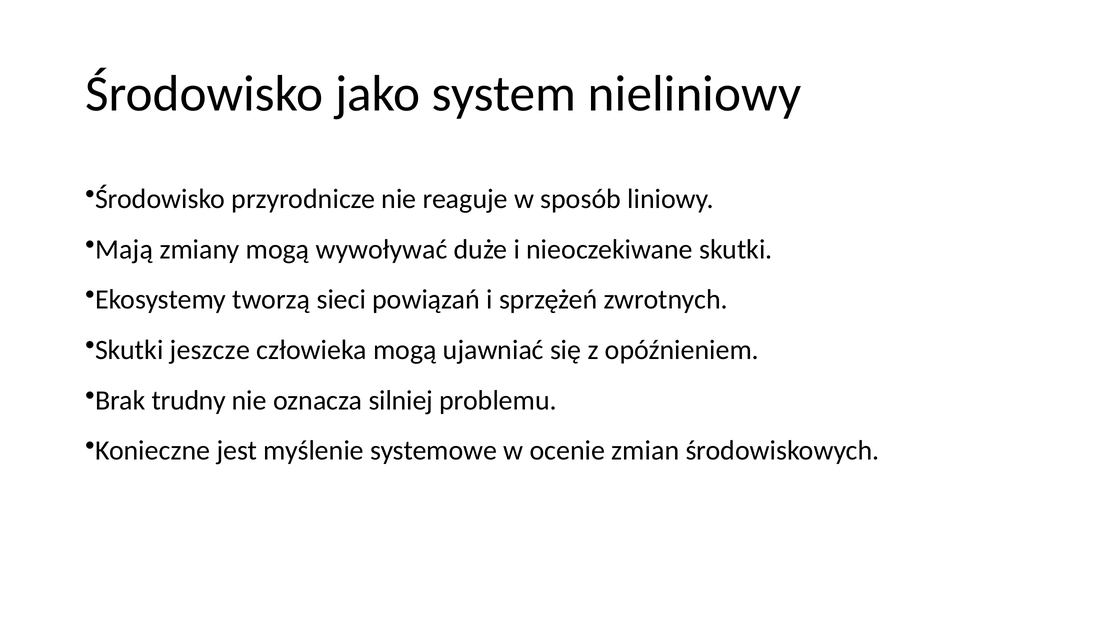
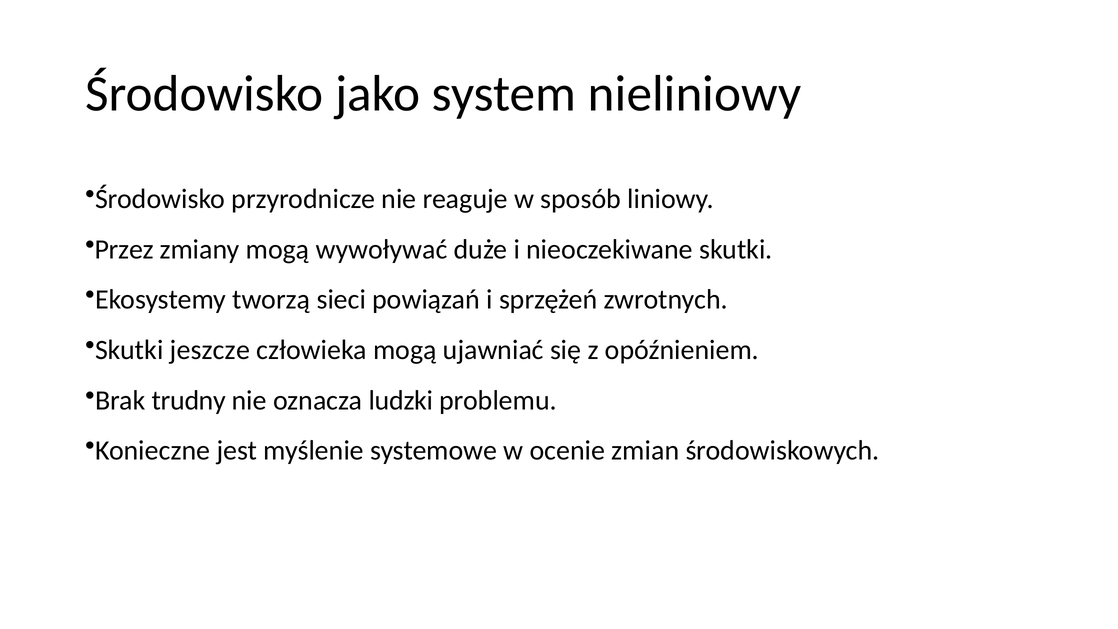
Mają: Mają -> Przez
silniej: silniej -> ludzki
